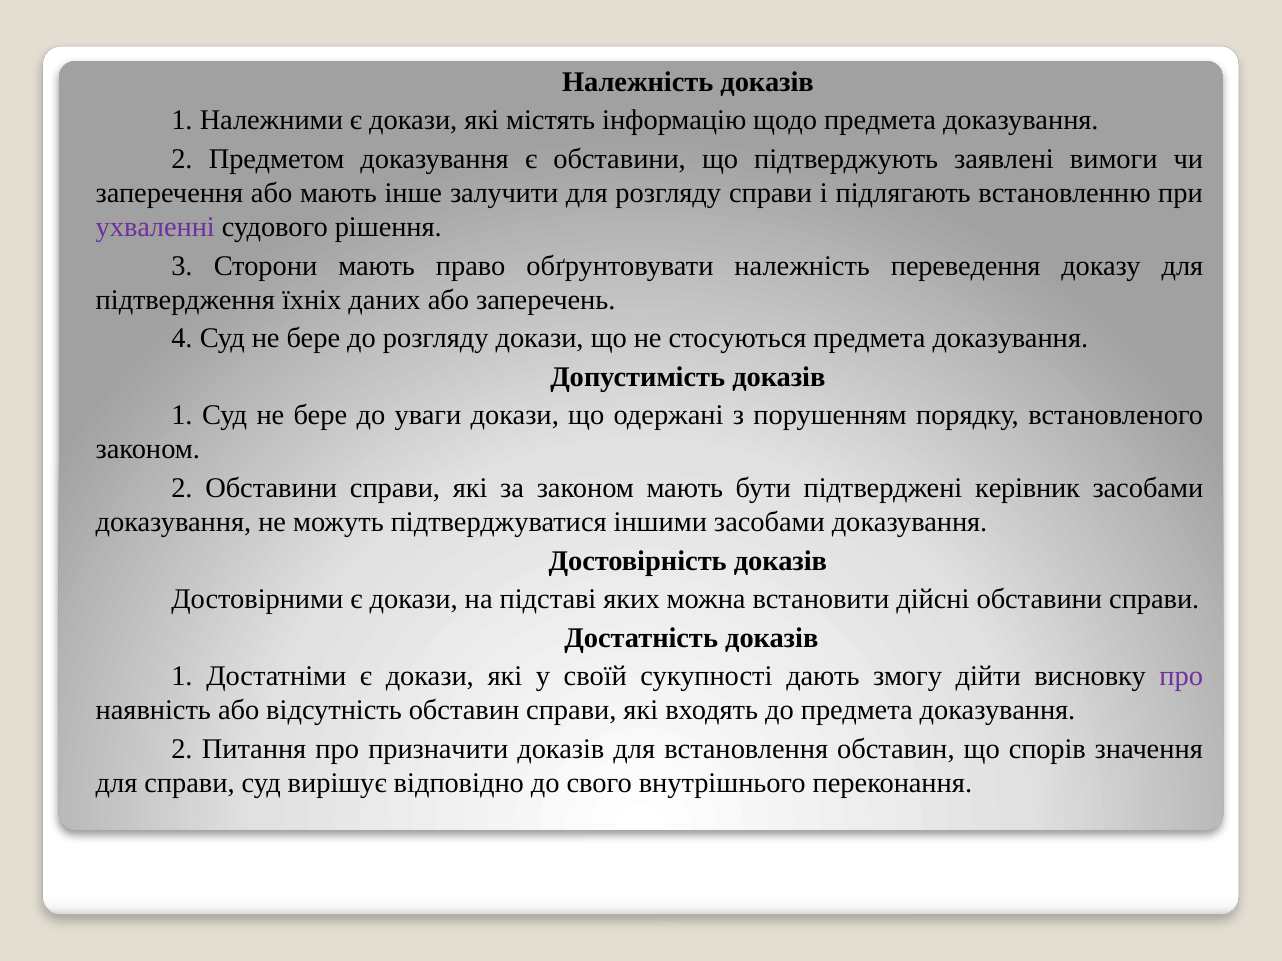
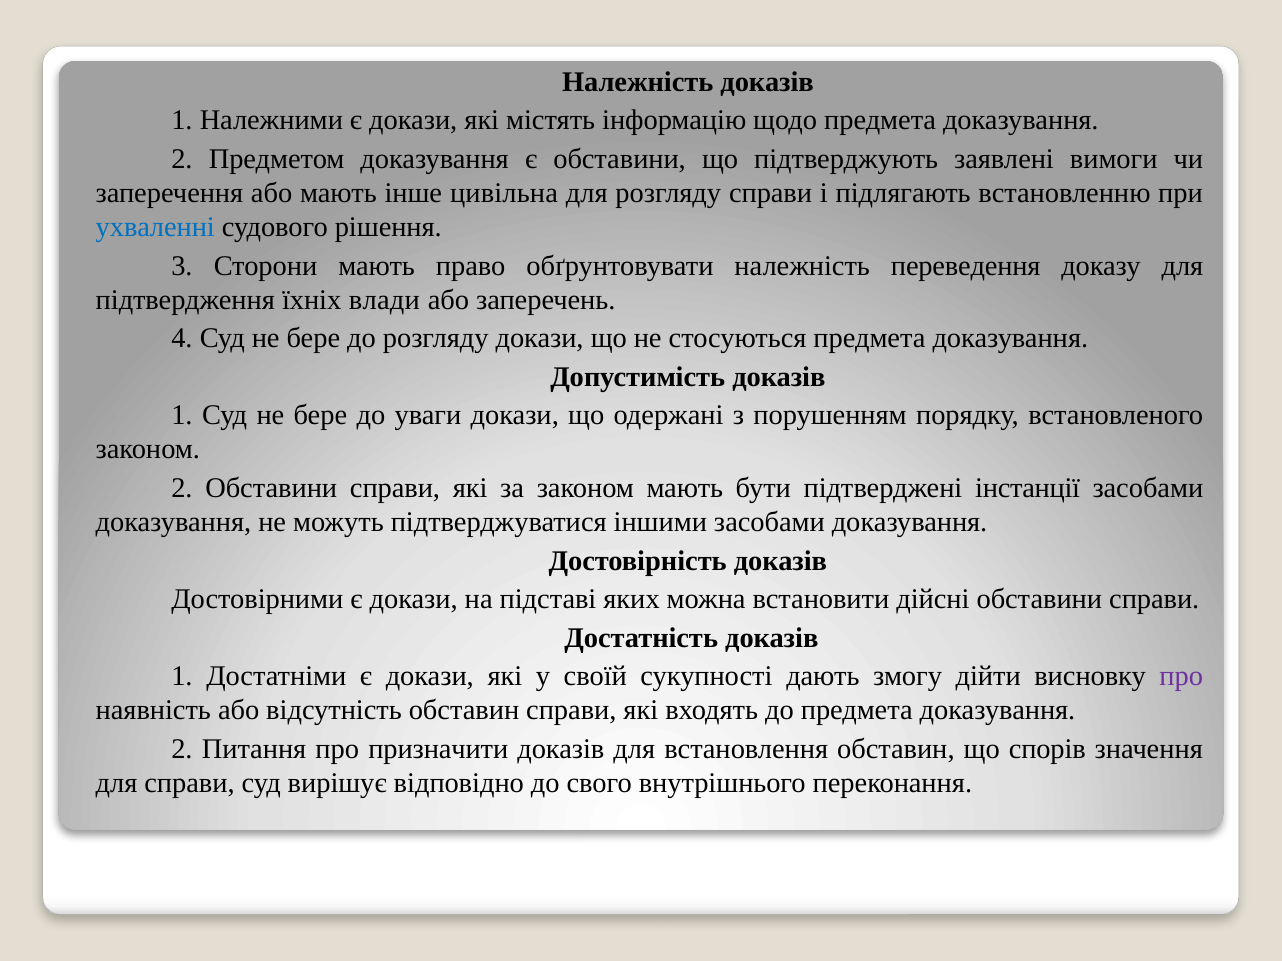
залучити: залучити -> цивільна
ухваленні colour: purple -> blue
даних: даних -> влади
керівник: керівник -> інстанції
